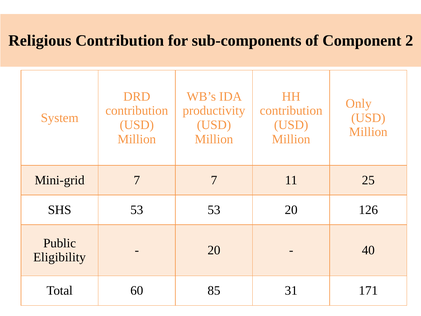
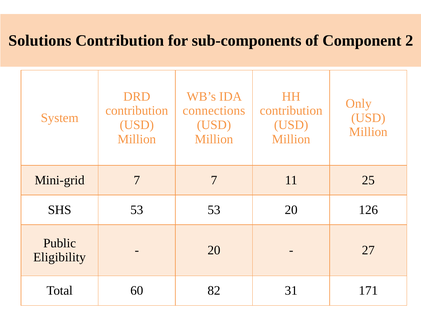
Religious: Religious -> Solutions
productivity: productivity -> connections
40: 40 -> 27
85: 85 -> 82
